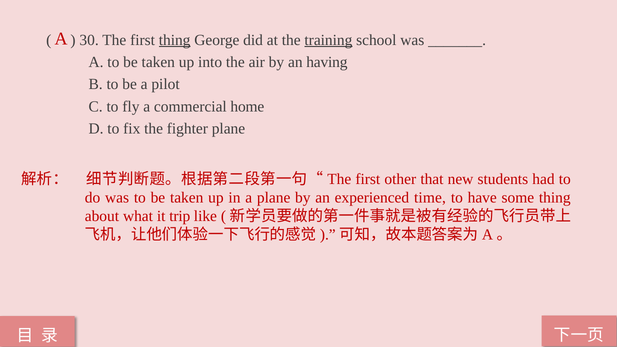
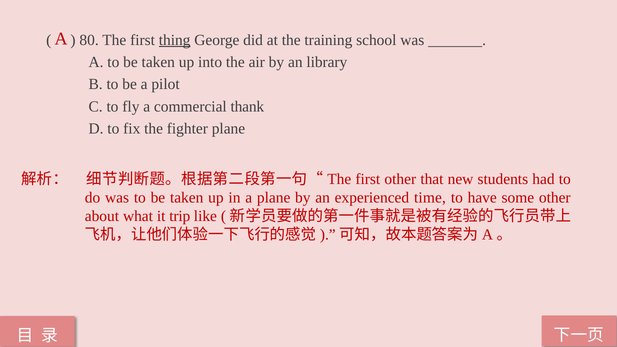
30: 30 -> 80
training underline: present -> none
having: having -> library
home: home -> thank
some thing: thing -> other
